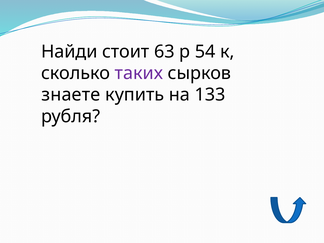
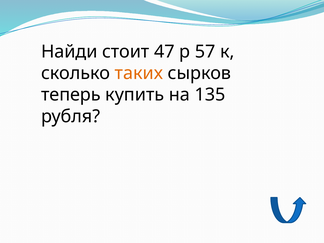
63: 63 -> 47
54: 54 -> 57
таких colour: purple -> orange
знаете: знаете -> теперь
133: 133 -> 135
